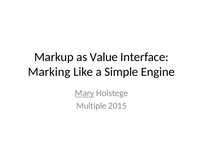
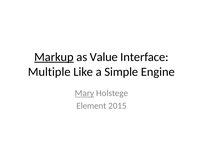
Markup underline: none -> present
Marking: Marking -> Multiple
Multiple: Multiple -> Element
